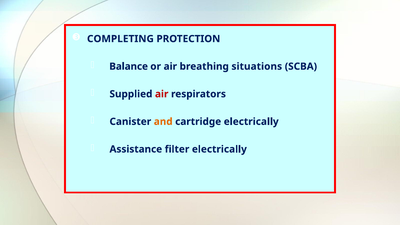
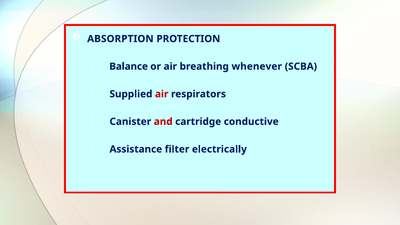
COMPLETING: COMPLETING -> ABSORPTION
situations: situations -> whenever
and colour: orange -> red
cartridge electrically: electrically -> conductive
